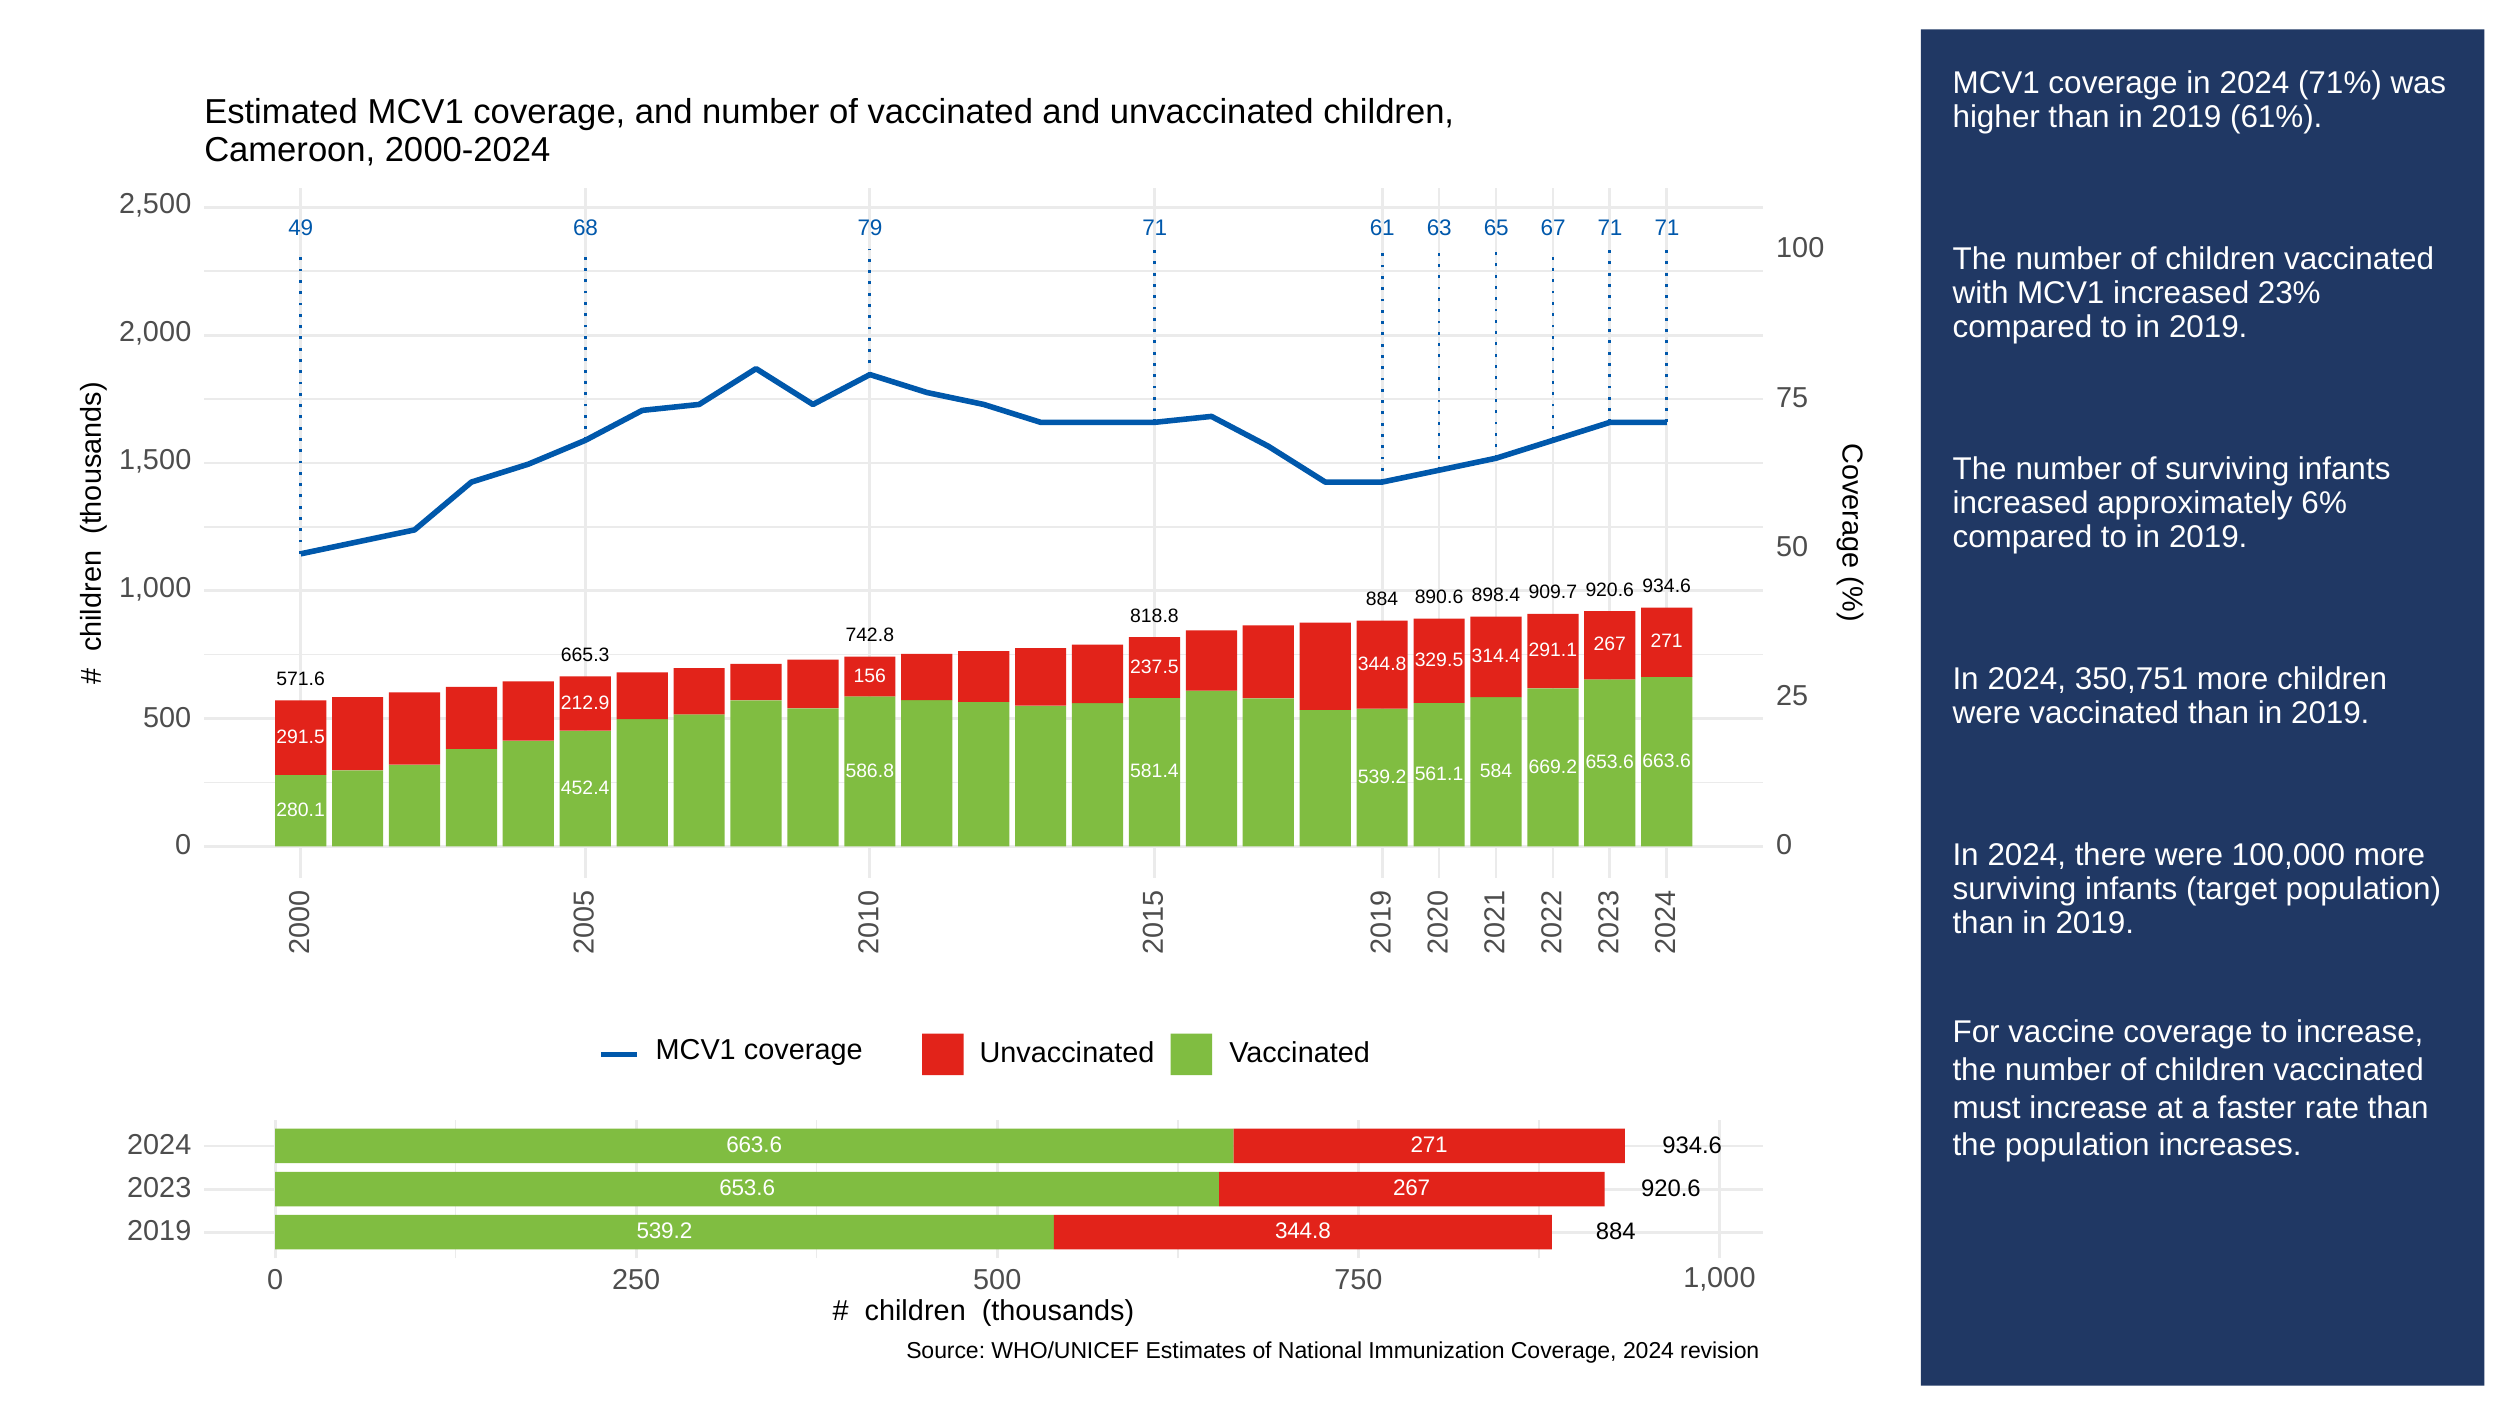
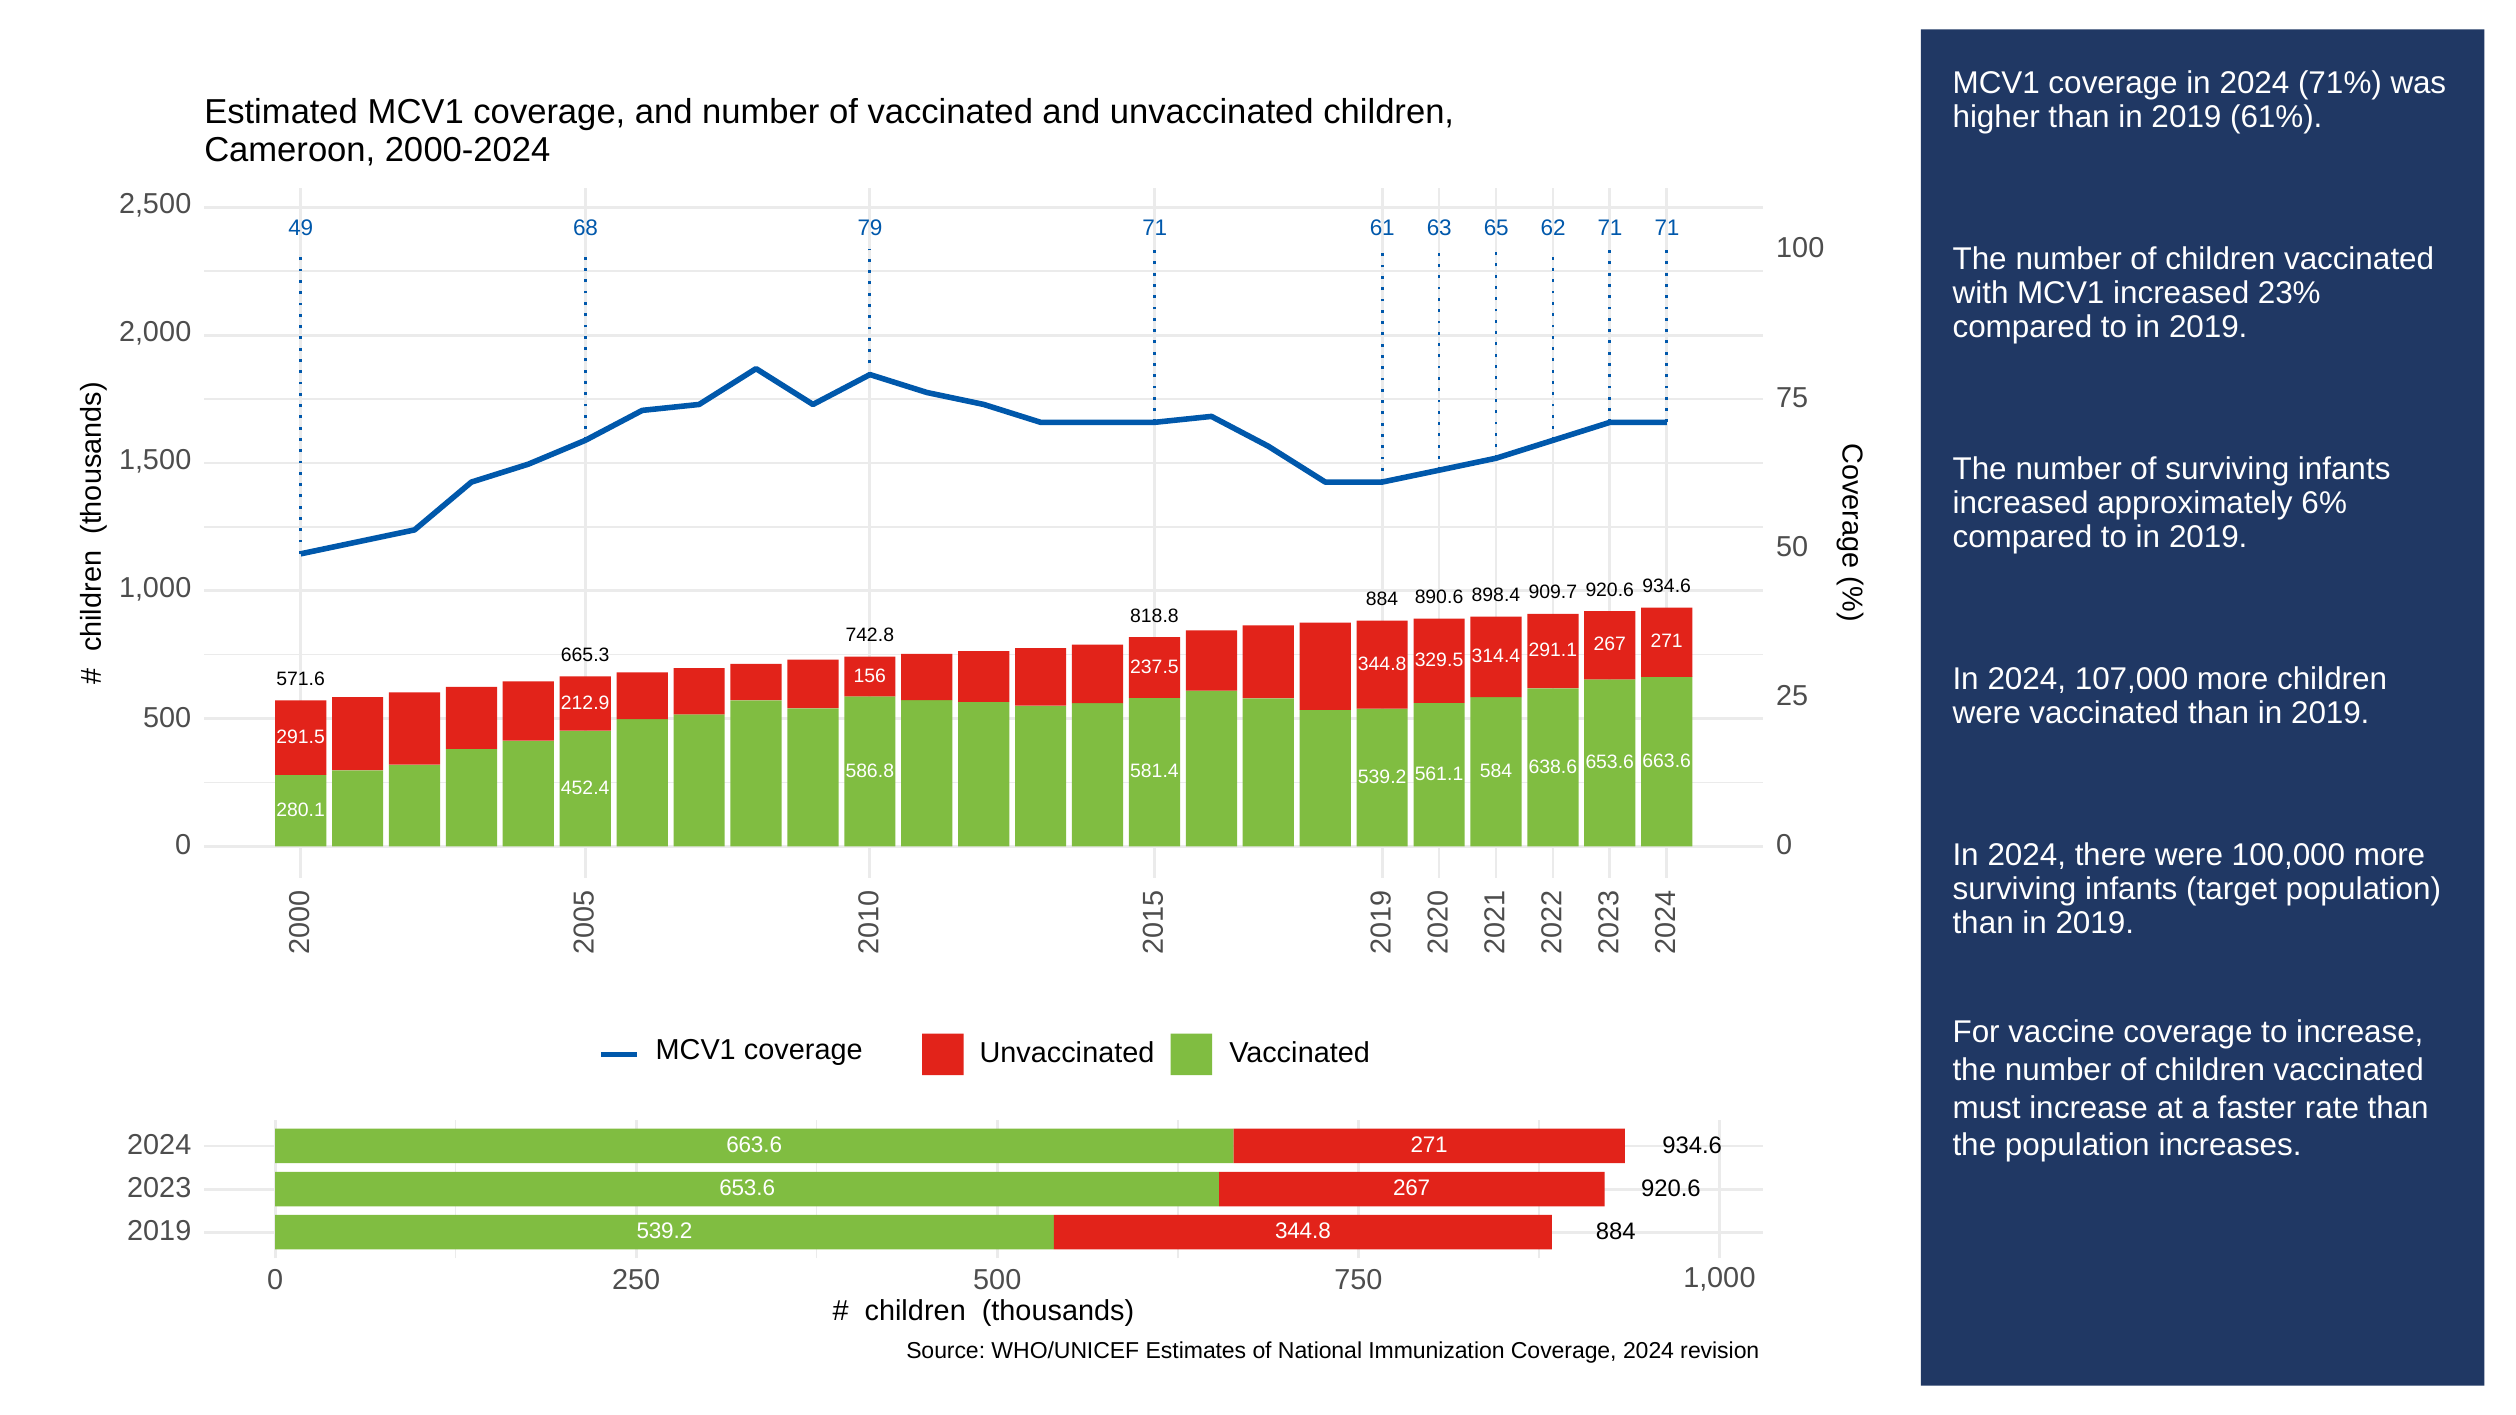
67: 67 -> 62
350,751: 350,751 -> 107,000
669.2: 669.2 -> 638.6
